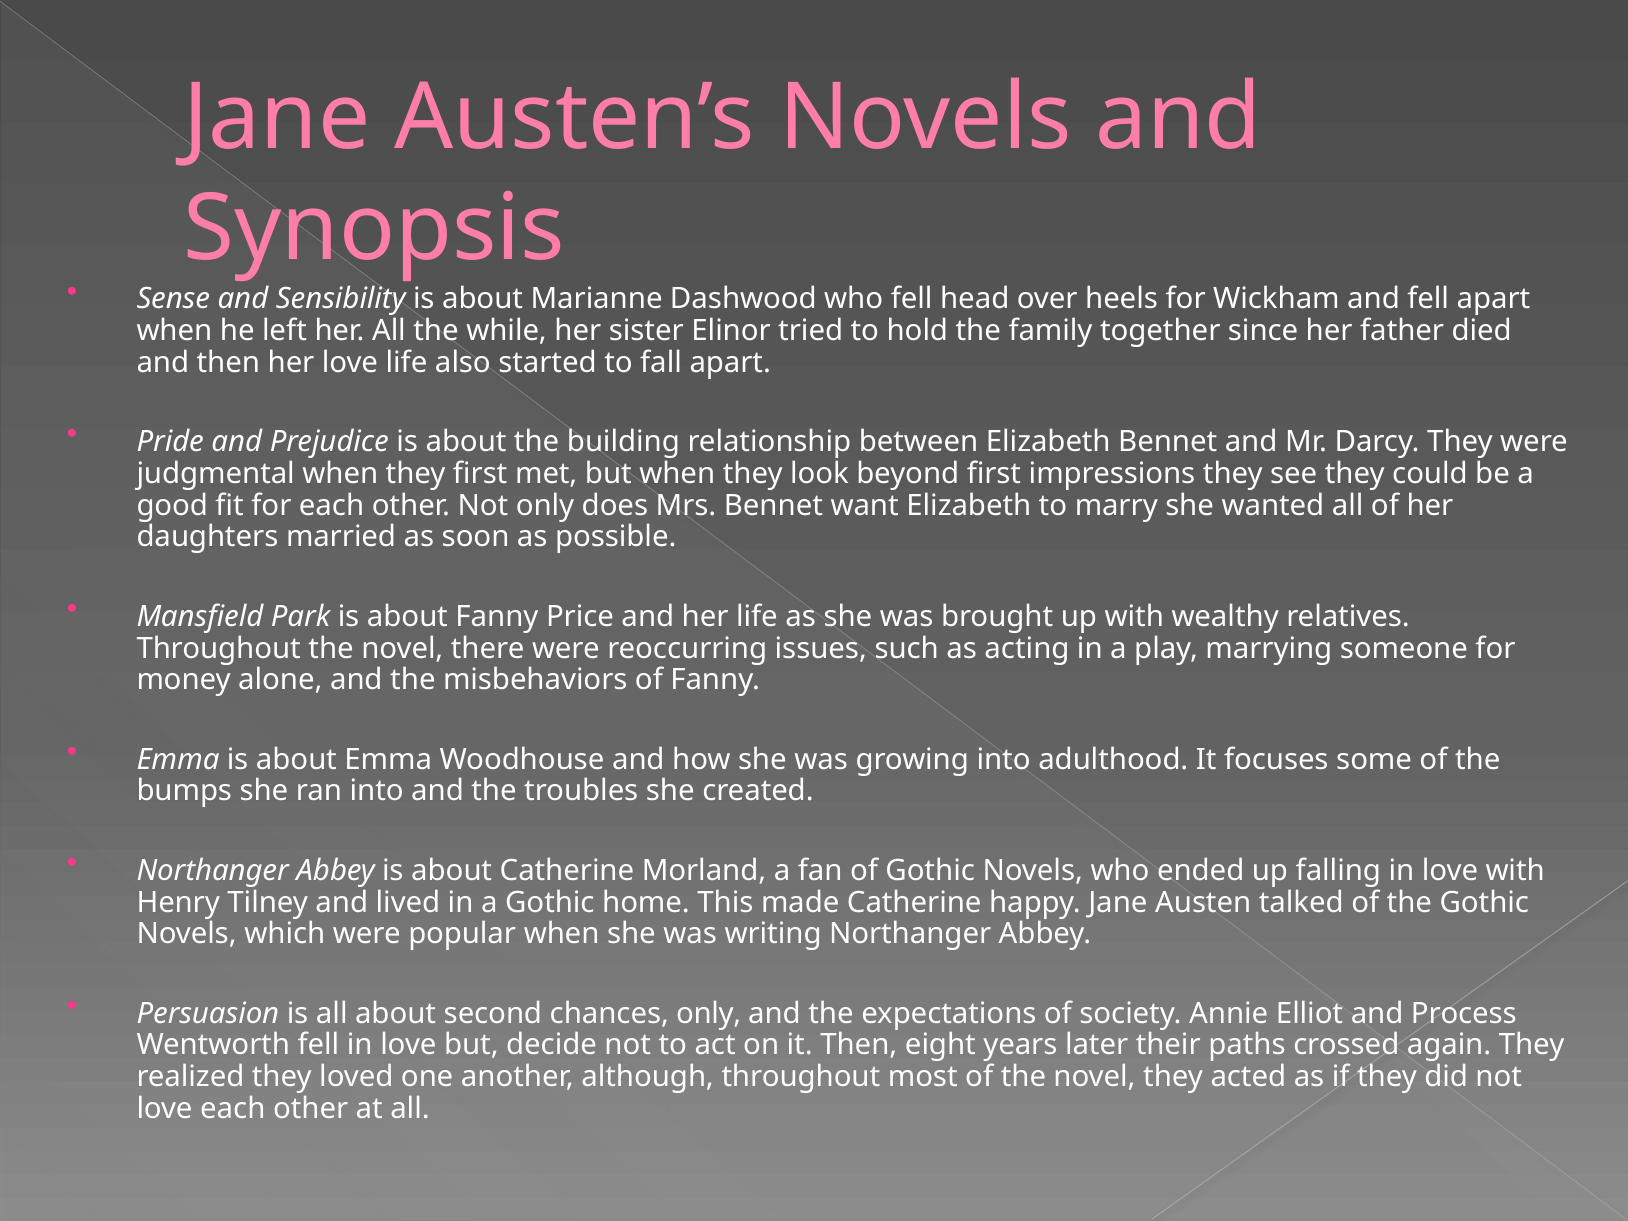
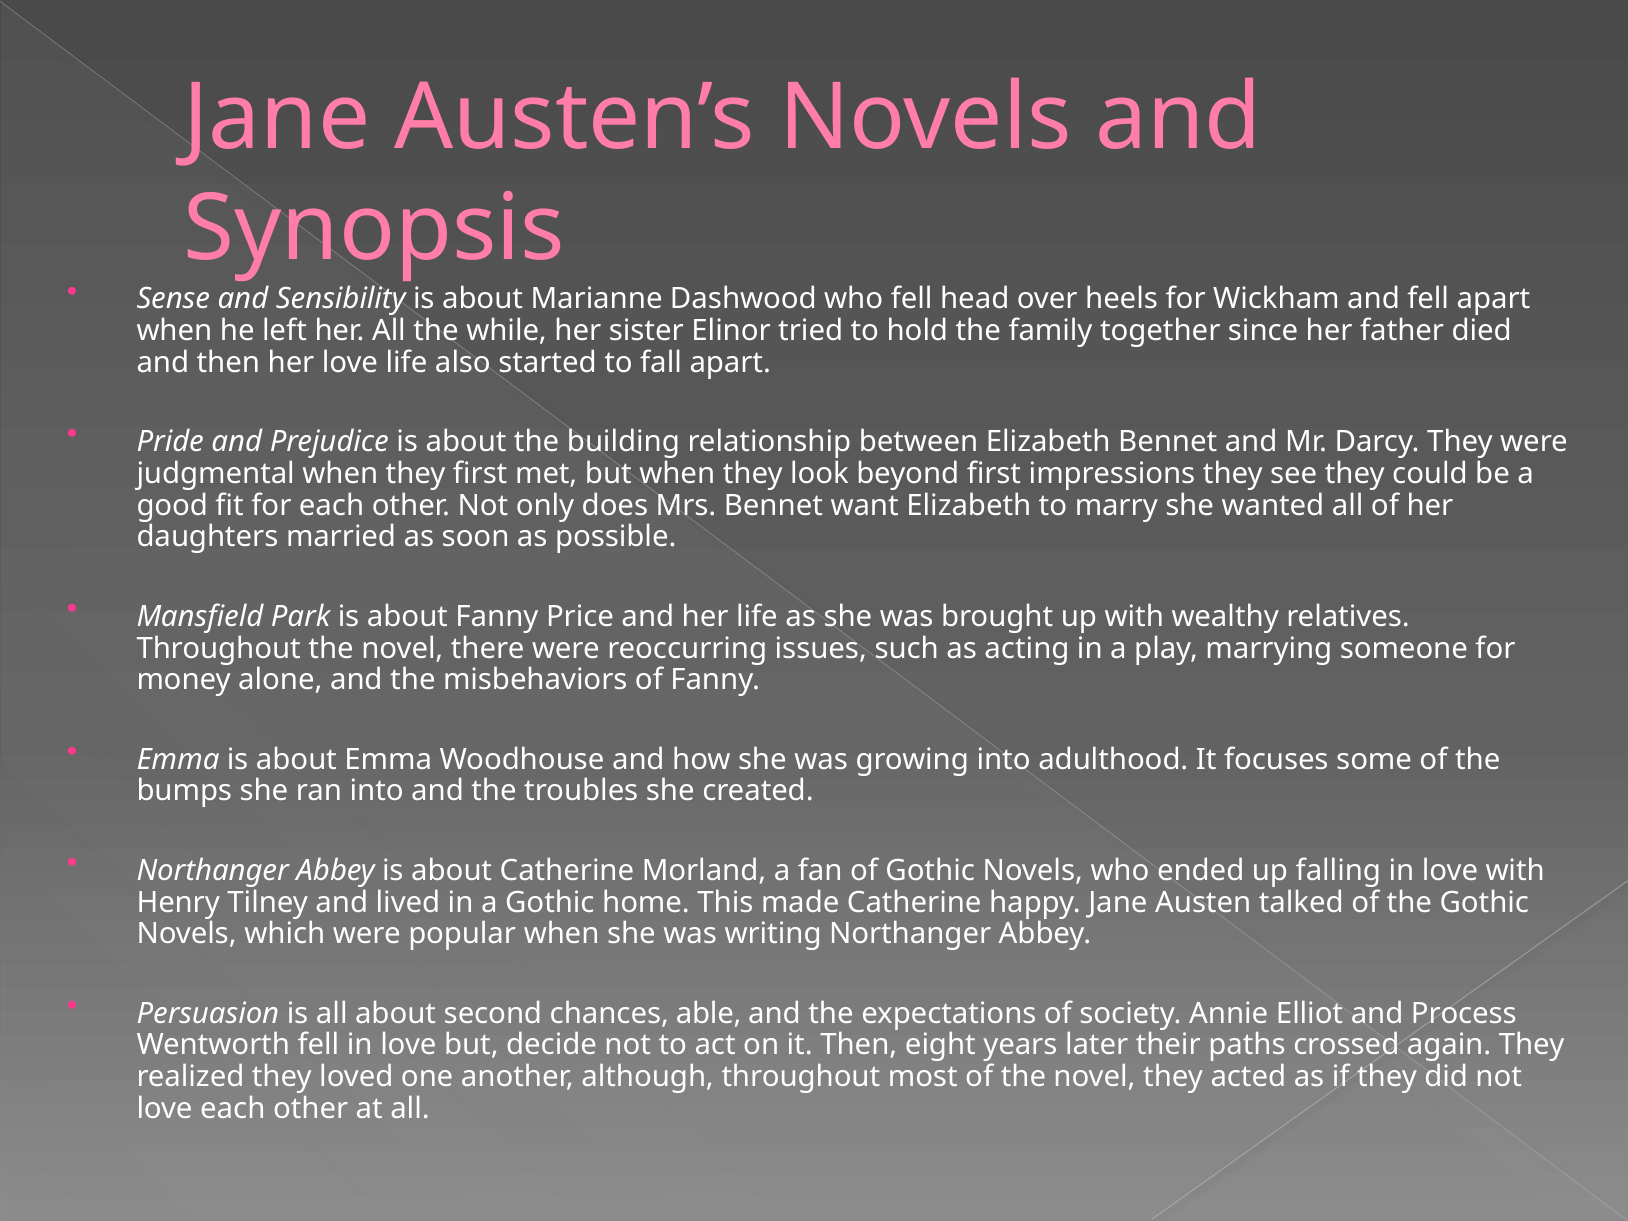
chances only: only -> able
